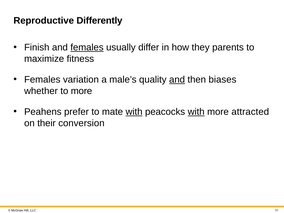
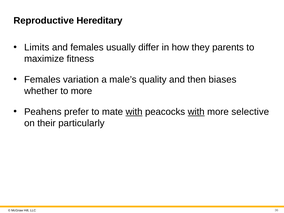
Differently: Differently -> Hereditary
Finish: Finish -> Limits
females at (87, 47) underline: present -> none
and at (177, 80) underline: present -> none
attracted: attracted -> selective
conversion: conversion -> particularly
